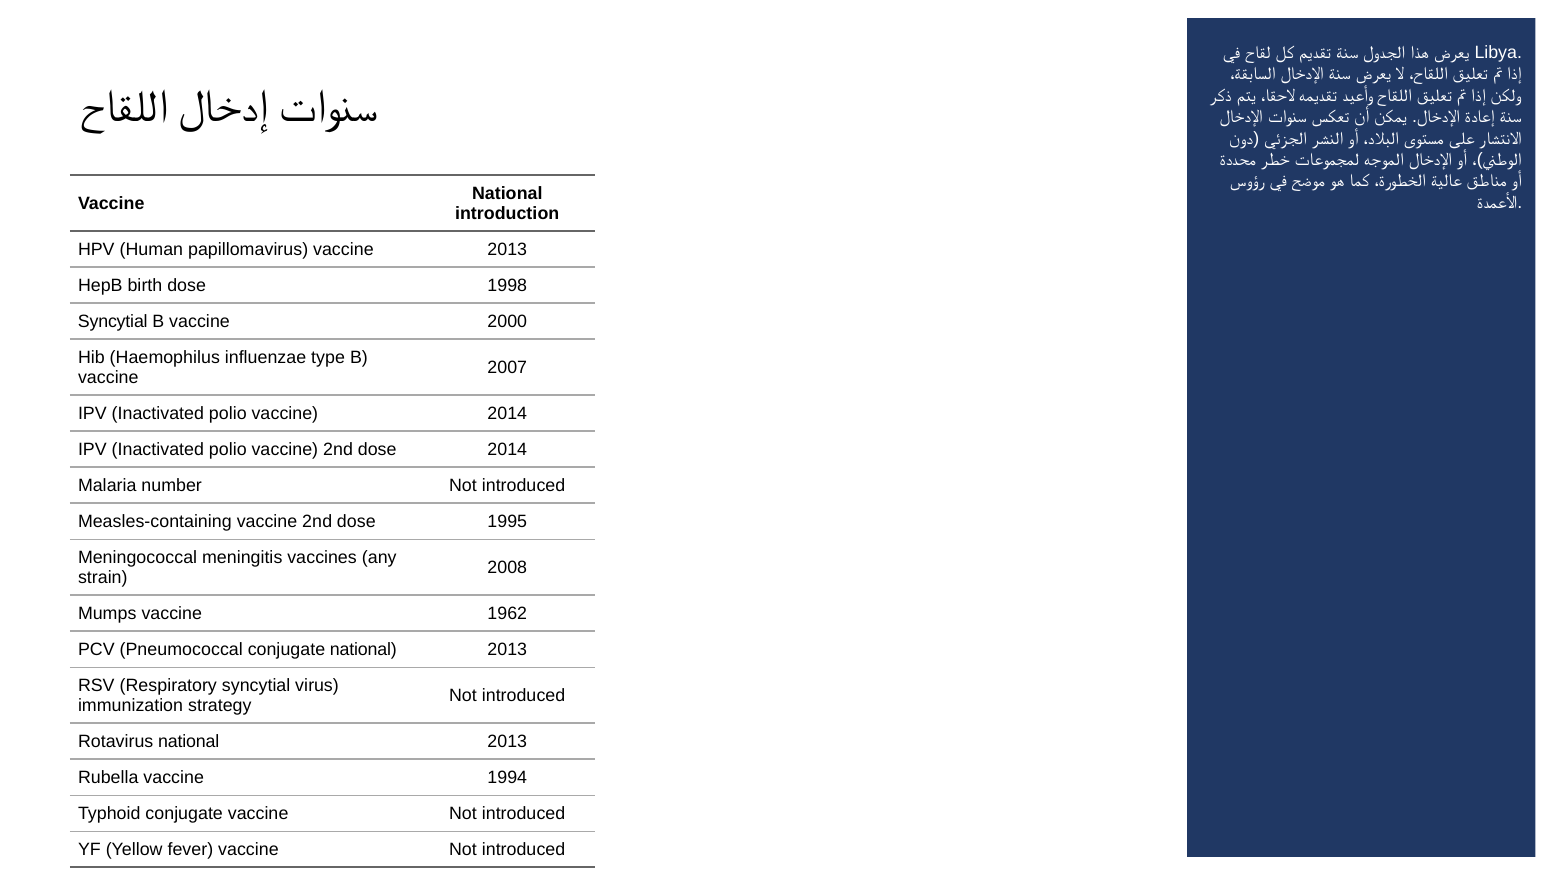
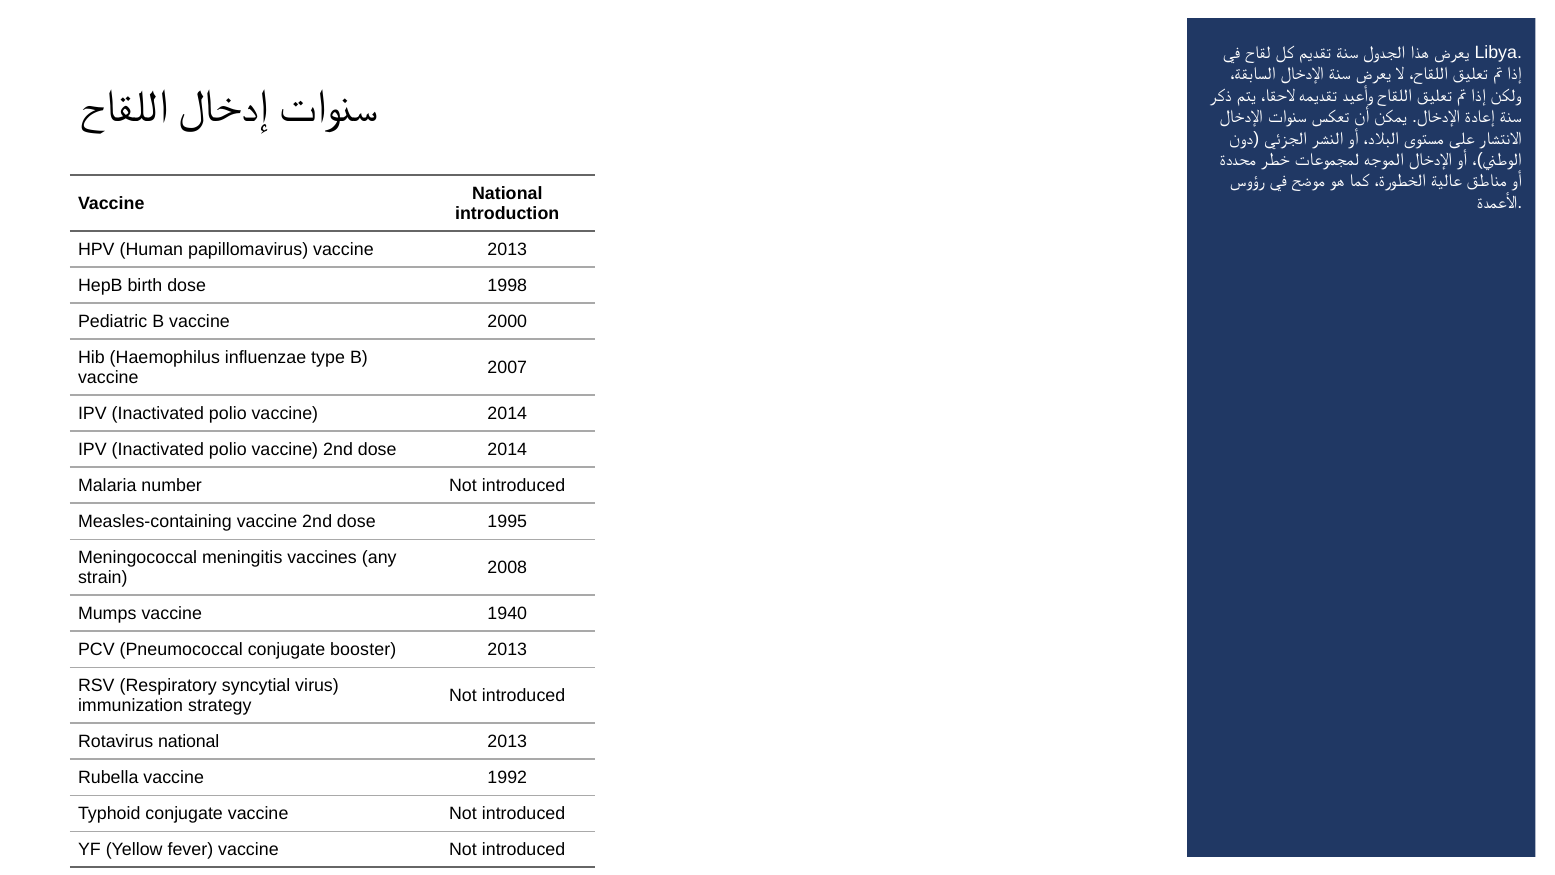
Syncytial at (113, 321): Syncytial -> Pediatric
1962: 1962 -> 1940
conjugate national: national -> booster
1994: 1994 -> 1992
